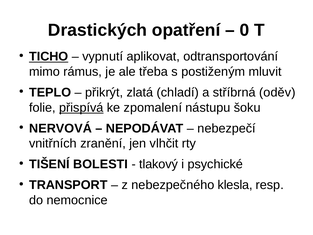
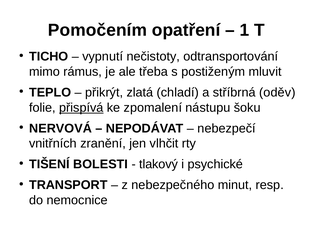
Drastických: Drastických -> Pomočením
0: 0 -> 1
TICHO underline: present -> none
aplikovat: aplikovat -> nečistoty
klesla: klesla -> minut
